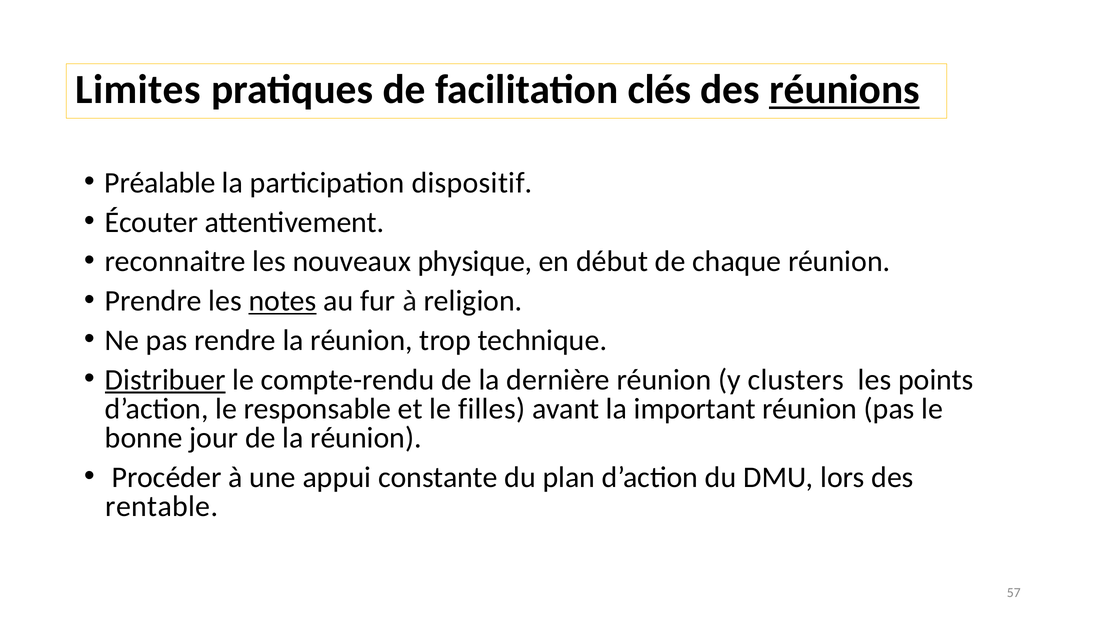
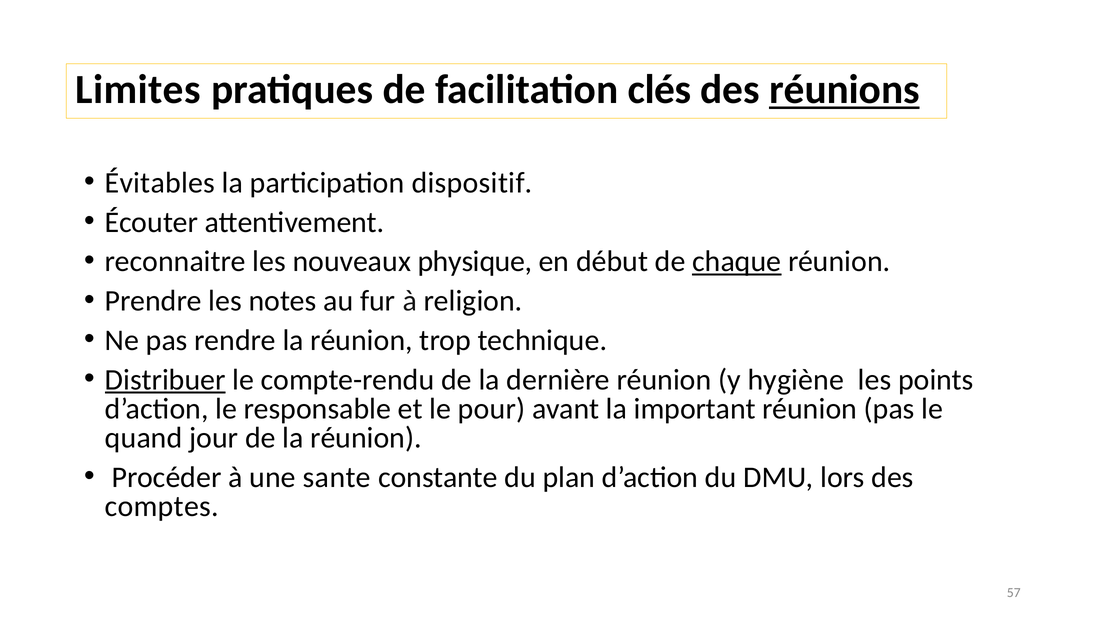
Préalable: Préalable -> Évitables
chaque underline: none -> present
notes underline: present -> none
clusters: clusters -> hygiène
filles: filles -> pour
bonne: bonne -> quand
appui: appui -> sante
rentable: rentable -> comptes
